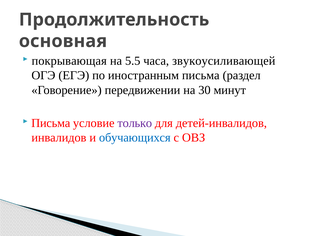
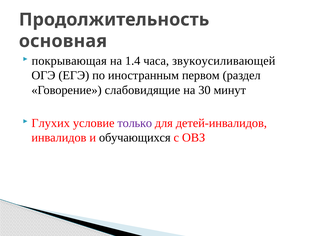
5.5: 5.5 -> 1.4
иностранным письма: письма -> первом
передвижении: передвижении -> слабовидящие
Письма at (51, 123): Письма -> Глухих
обучающихся colour: blue -> black
